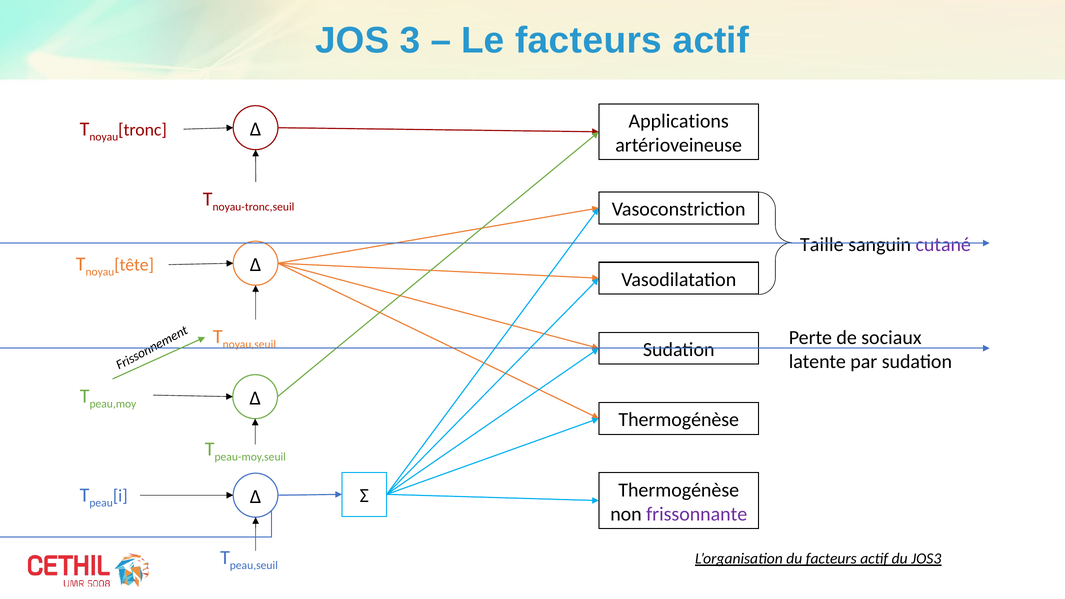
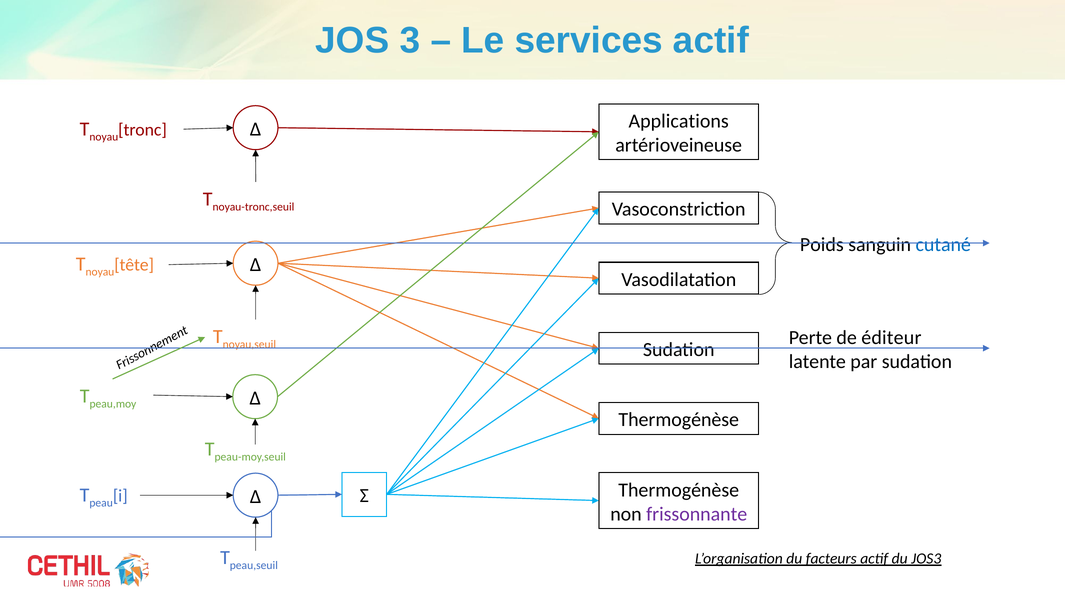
Le facteurs: facteurs -> services
Taille: Taille -> Poids
cutané colour: purple -> blue
sociaux: sociaux -> éditeur
